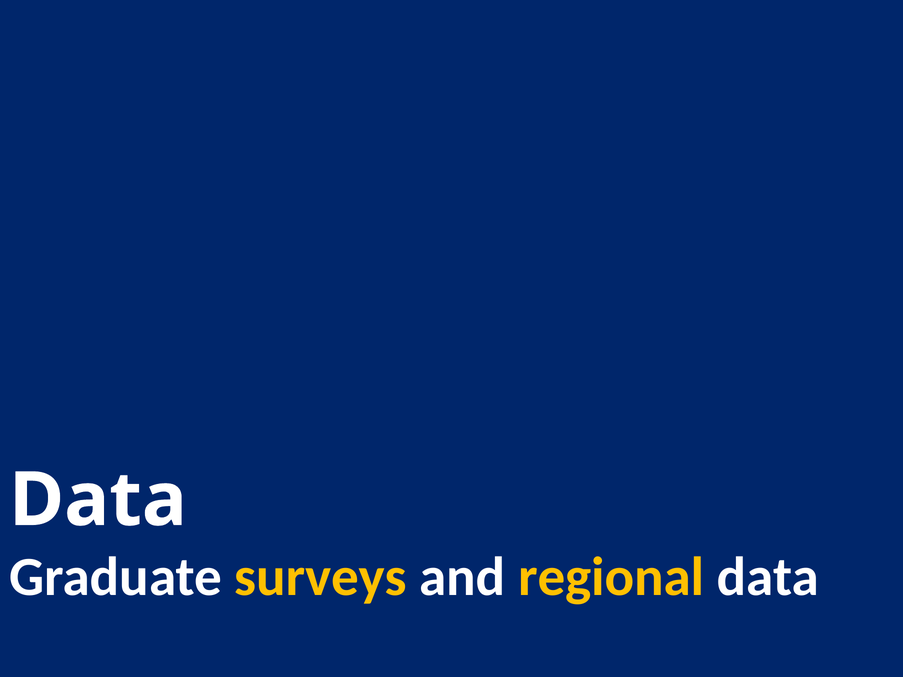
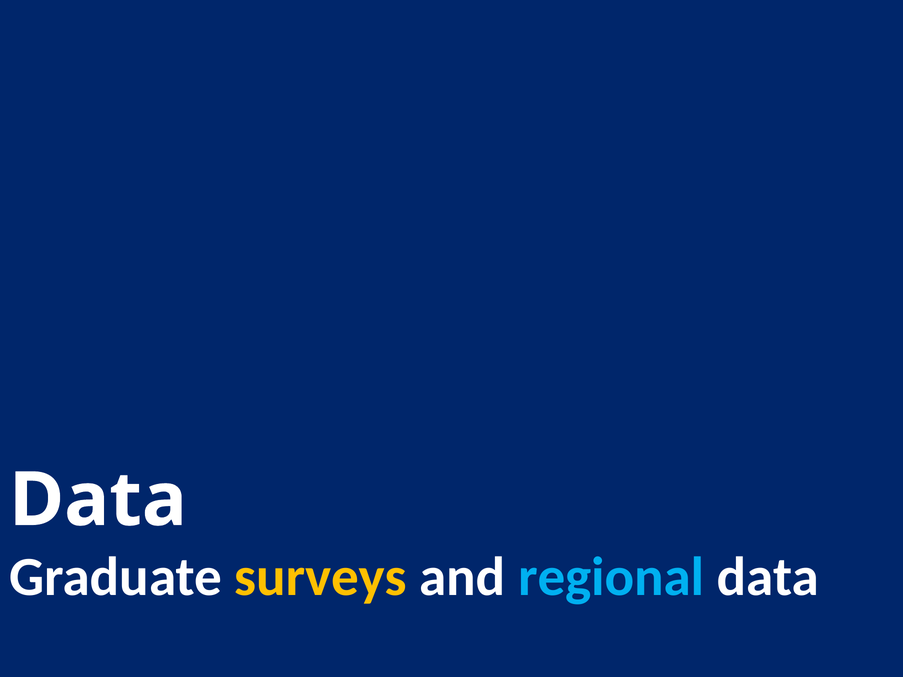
regional colour: yellow -> light blue
